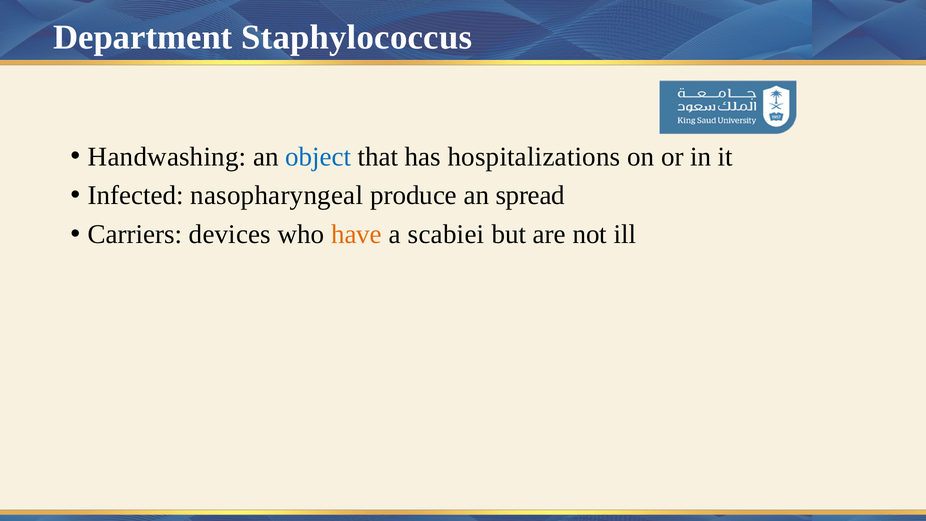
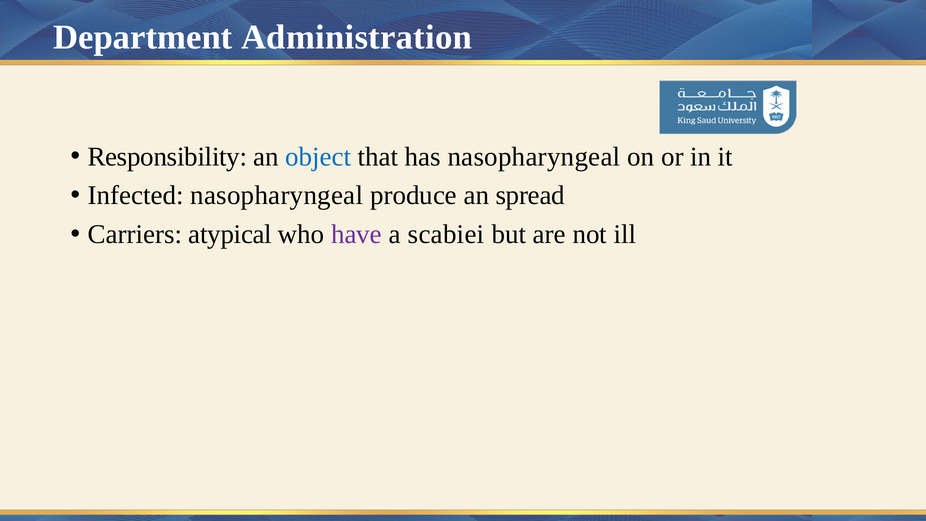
Staphylococcus: Staphylococcus -> Administration
Handwashing: Handwashing -> Responsibility
has hospitalizations: hospitalizations -> nasopharyngeal
devices: devices -> atypical
have colour: orange -> purple
